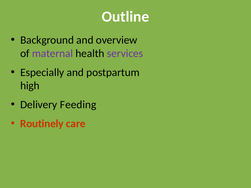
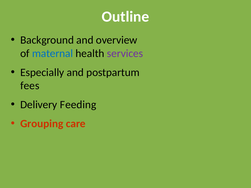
maternal colour: purple -> blue
high: high -> fees
Routinely: Routinely -> Grouping
